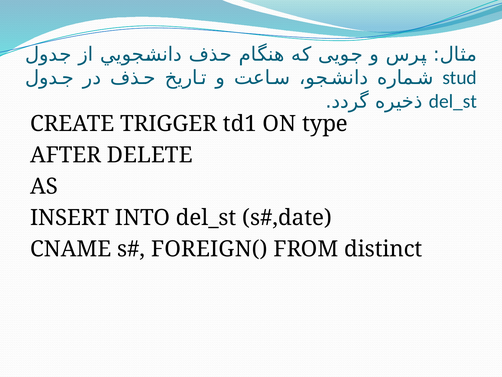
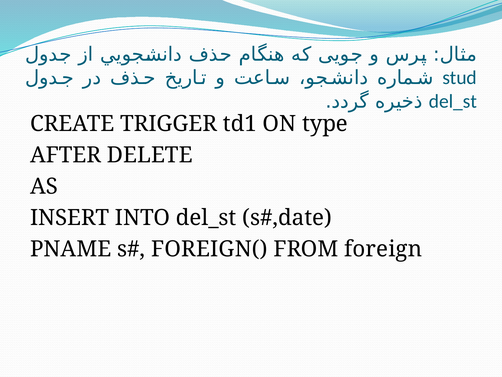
CNAME: CNAME -> PNAME
distinct: distinct -> foreign
